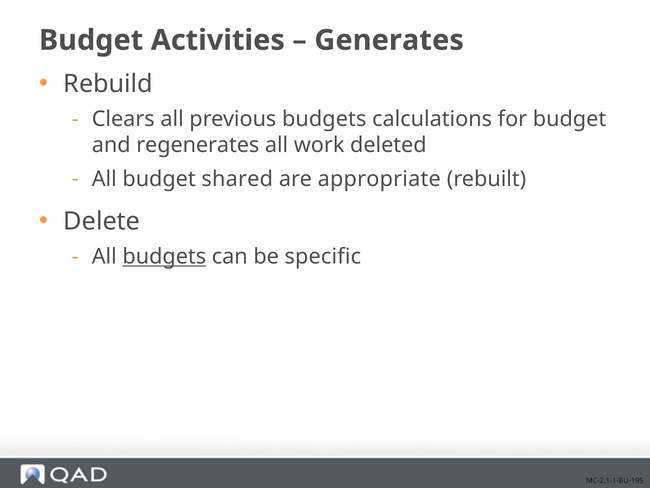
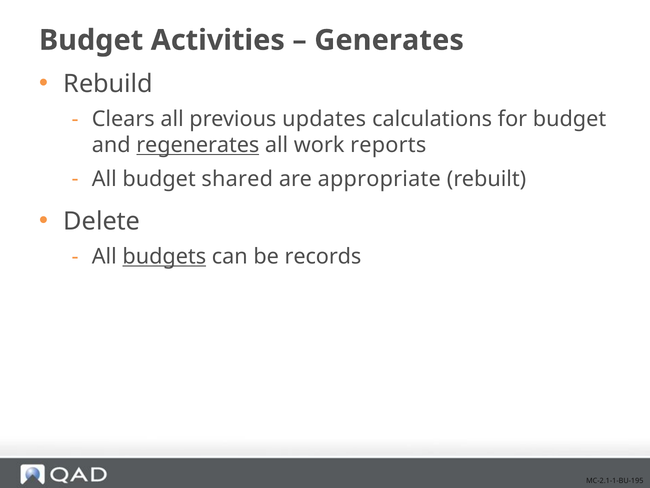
previous budgets: budgets -> updates
regenerates underline: none -> present
deleted: deleted -> reports
specific: specific -> records
